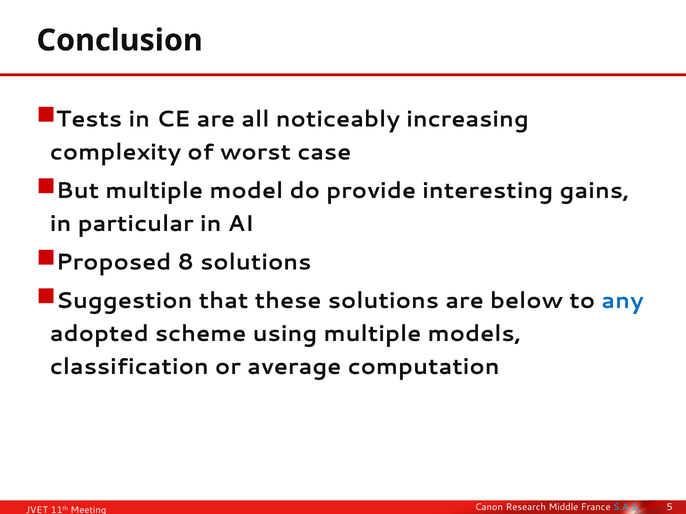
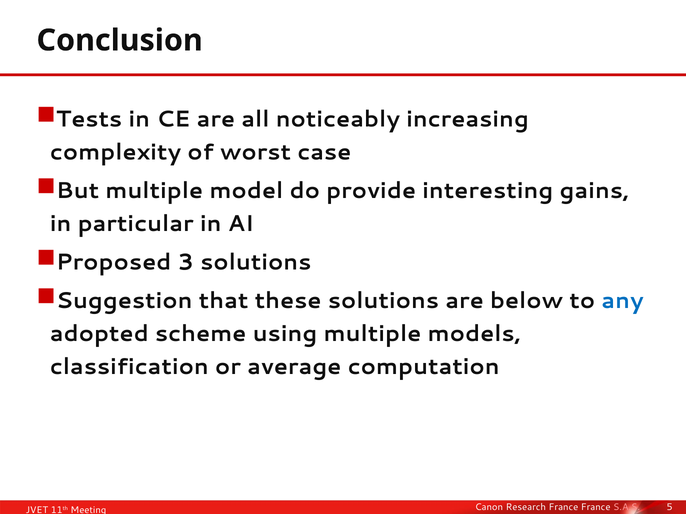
8: 8 -> 3
Research Middle: Middle -> France
S.A.S colour: light blue -> pink
